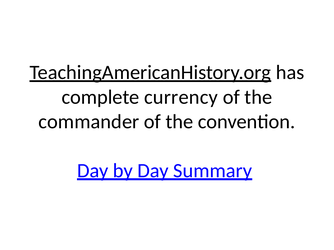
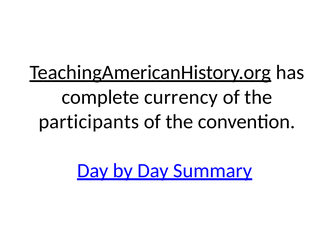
commander: commander -> participants
